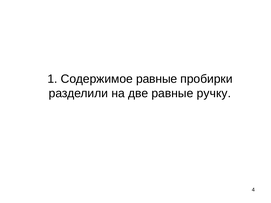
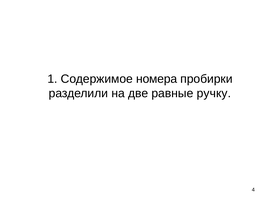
Содержимое равные: равные -> номера
